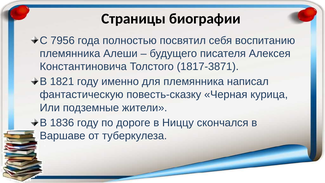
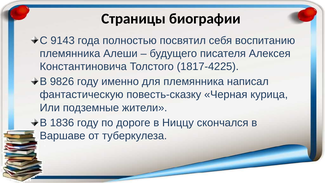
7956: 7956 -> 9143
1817-3871: 1817-3871 -> 1817-4225
1821: 1821 -> 9826
